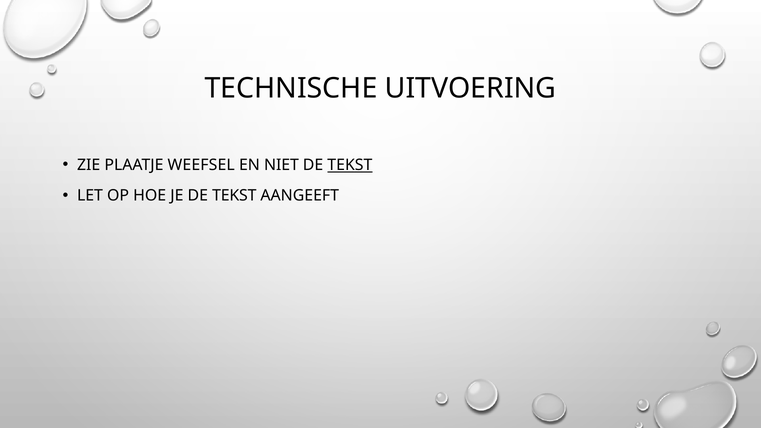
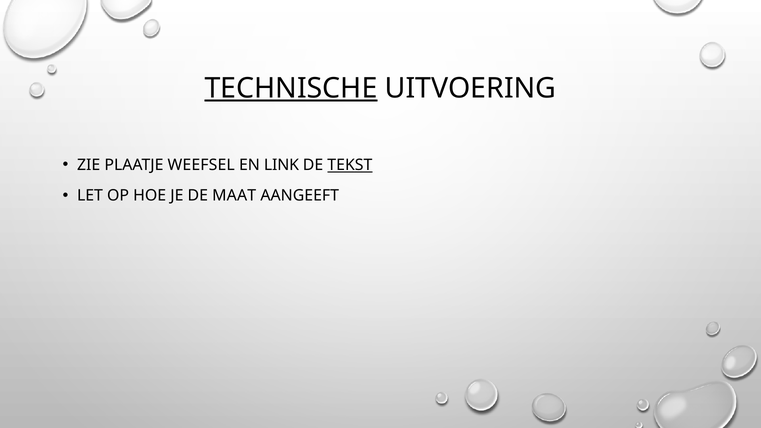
TECHNISCHE underline: none -> present
NIET: NIET -> LINK
JE DE TEKST: TEKST -> MAAT
